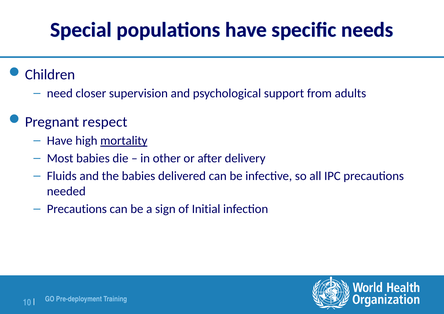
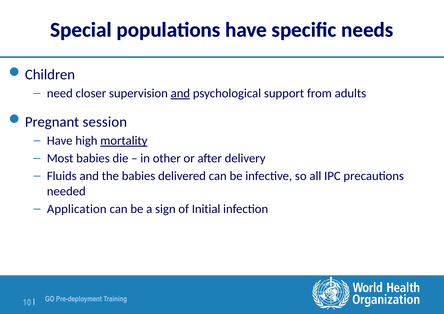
and at (180, 93) underline: none -> present
respect: respect -> session
Precautions at (77, 209): Precautions -> Application
